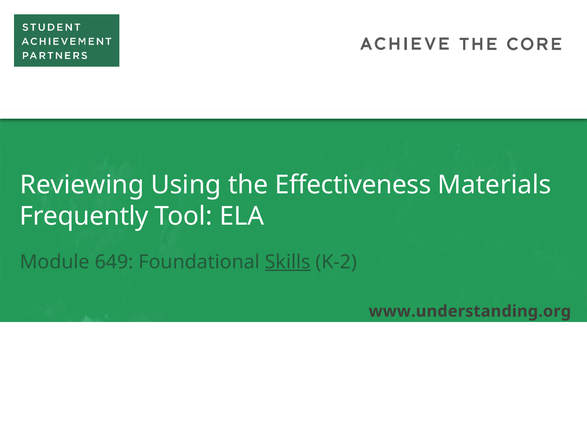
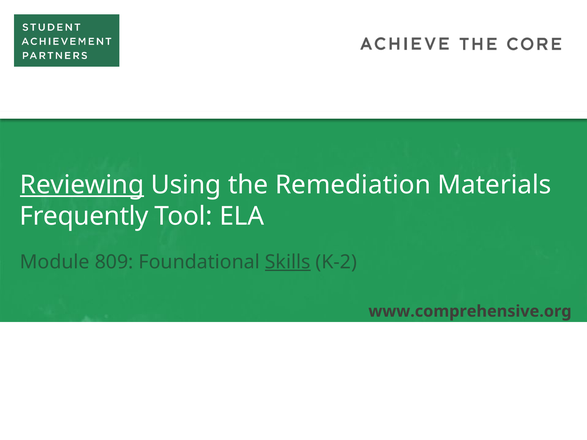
Reviewing underline: none -> present
Effectiveness: Effectiveness -> Remediation
649: 649 -> 809
www.understanding.org: www.understanding.org -> www.comprehensive.org
